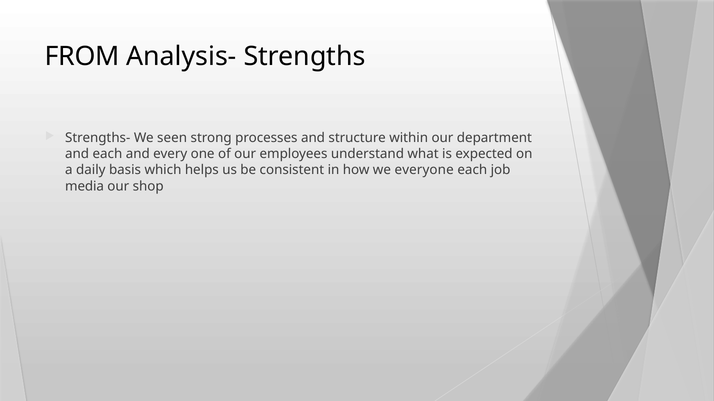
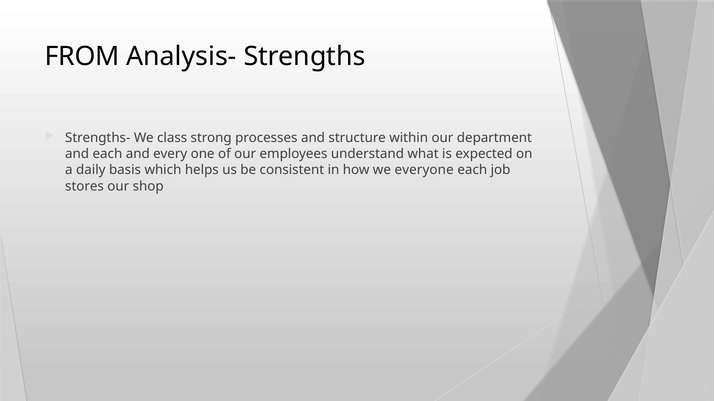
seen: seen -> class
media: media -> stores
